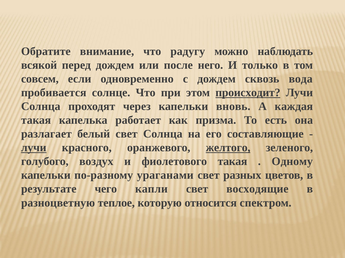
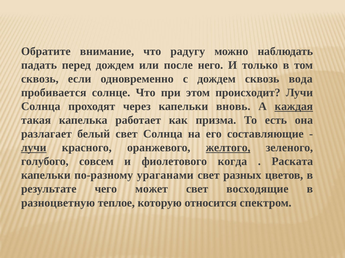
всякой: всякой -> падать
совсем at (40, 79): совсем -> сквозь
происходит underline: present -> none
каждая underline: none -> present
воздух: воздух -> совсем
фиолетового такая: такая -> когда
Одному: Одному -> Раската
капли: капли -> может
